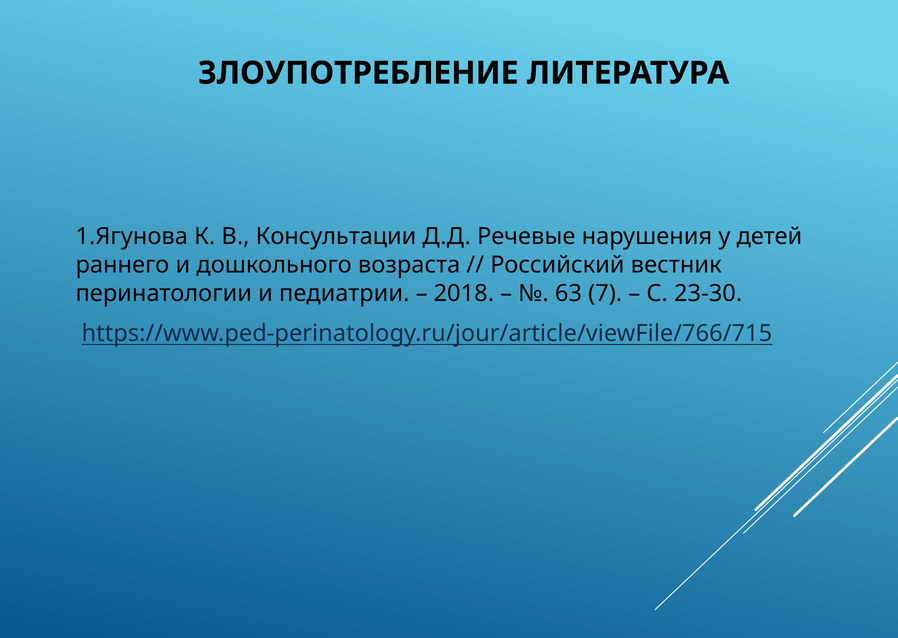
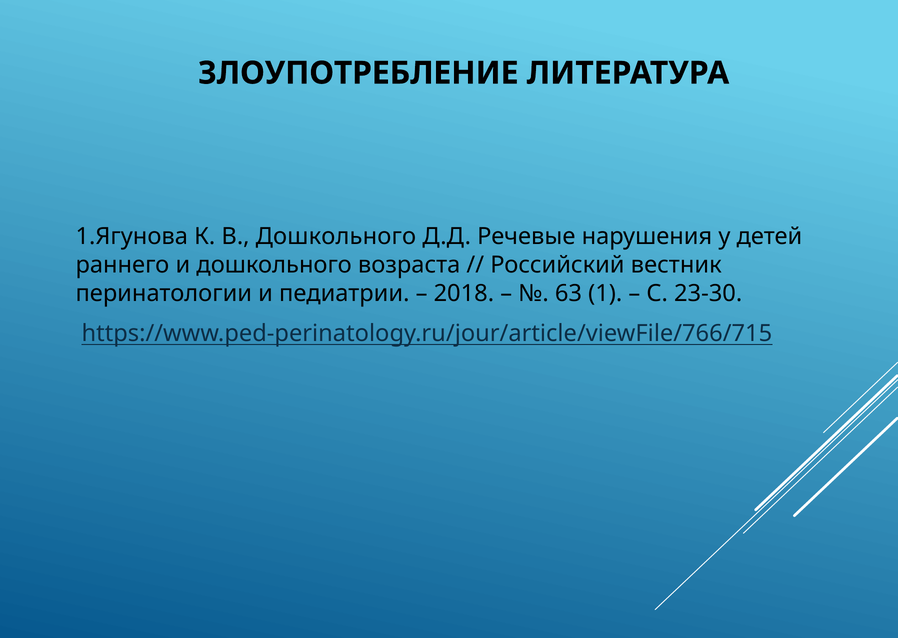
В Консультации: Консультации -> Дошкольного
7: 7 -> 1
